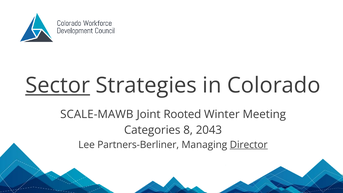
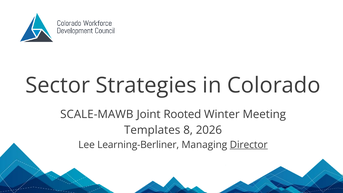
Sector underline: present -> none
Categories: Categories -> Templates
2043: 2043 -> 2026
Partners-Berliner: Partners-Berliner -> Learning-Berliner
